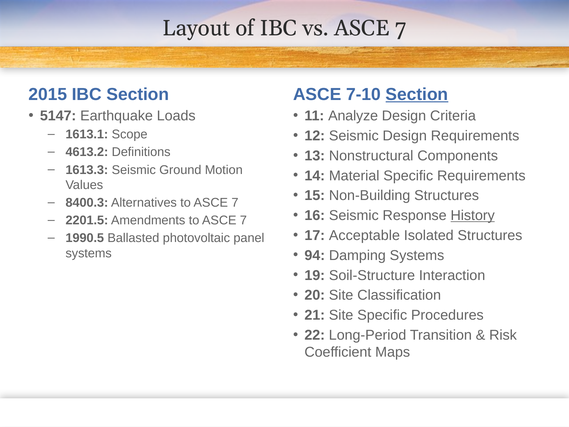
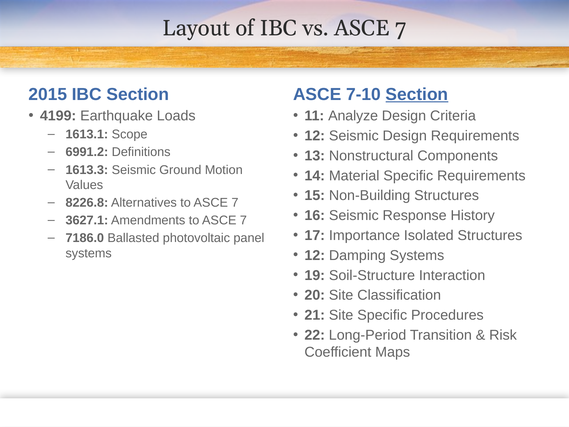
5147: 5147 -> 4199
4613.2: 4613.2 -> 6991.2
8400.3: 8400.3 -> 8226.8
History underline: present -> none
2201.5: 2201.5 -> 3627.1
Acceptable: Acceptable -> Importance
1990.5: 1990.5 -> 7186.0
94 at (315, 255): 94 -> 12
